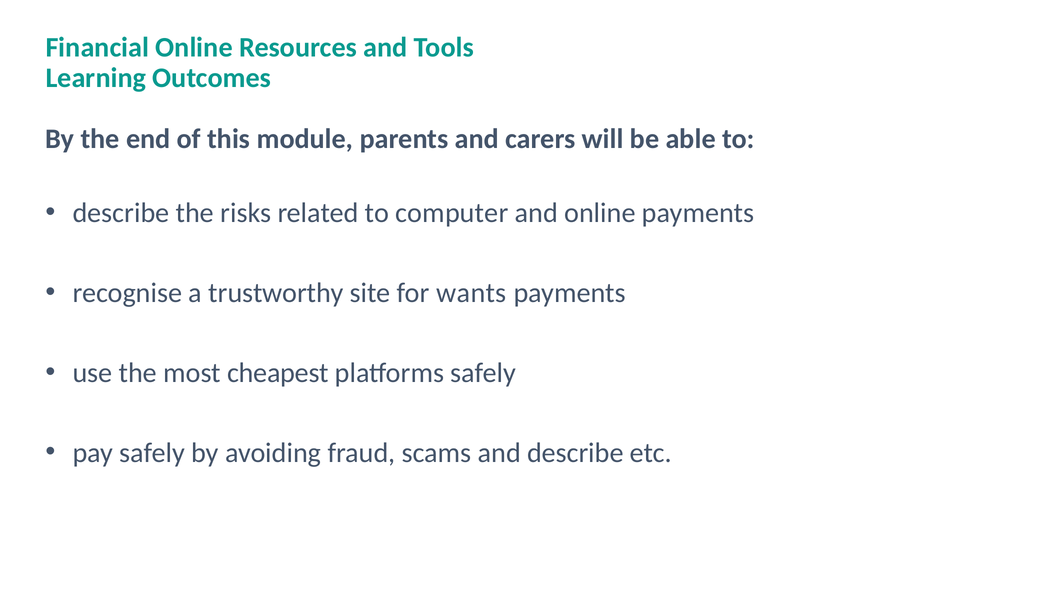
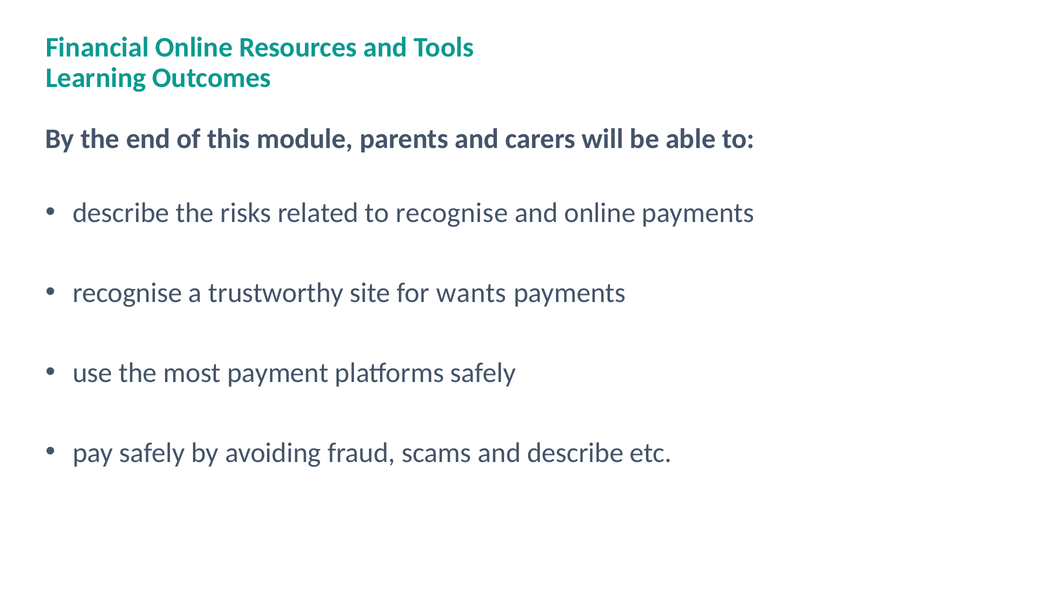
to computer: computer -> recognise
cheapest: cheapest -> payment
